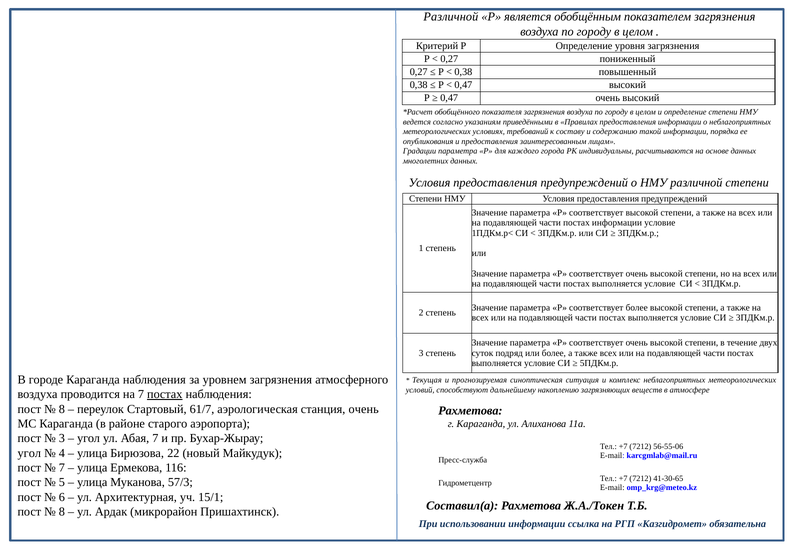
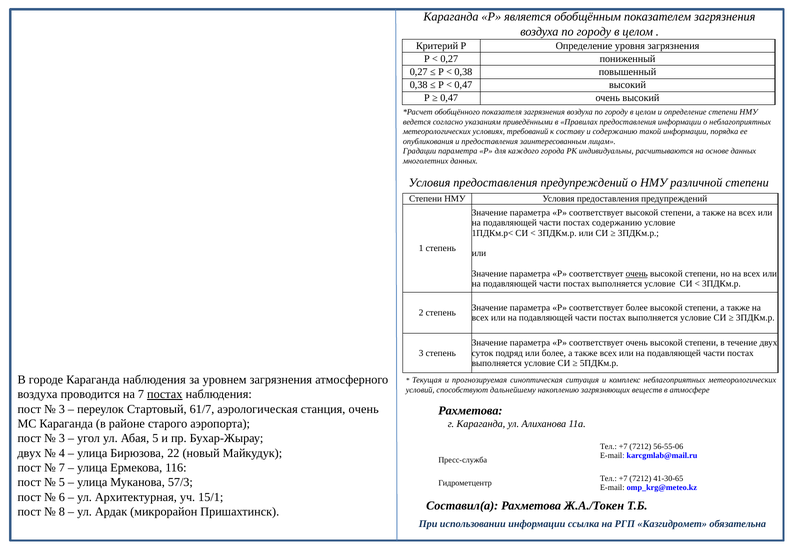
Различной at (451, 17): Различной -> Караганда
постах информации: информации -> содержанию
очень at (637, 274) underline: none -> present
8 at (62, 409): 8 -> 3
Абая 7: 7 -> 5
угол at (29, 453): угол -> двух
